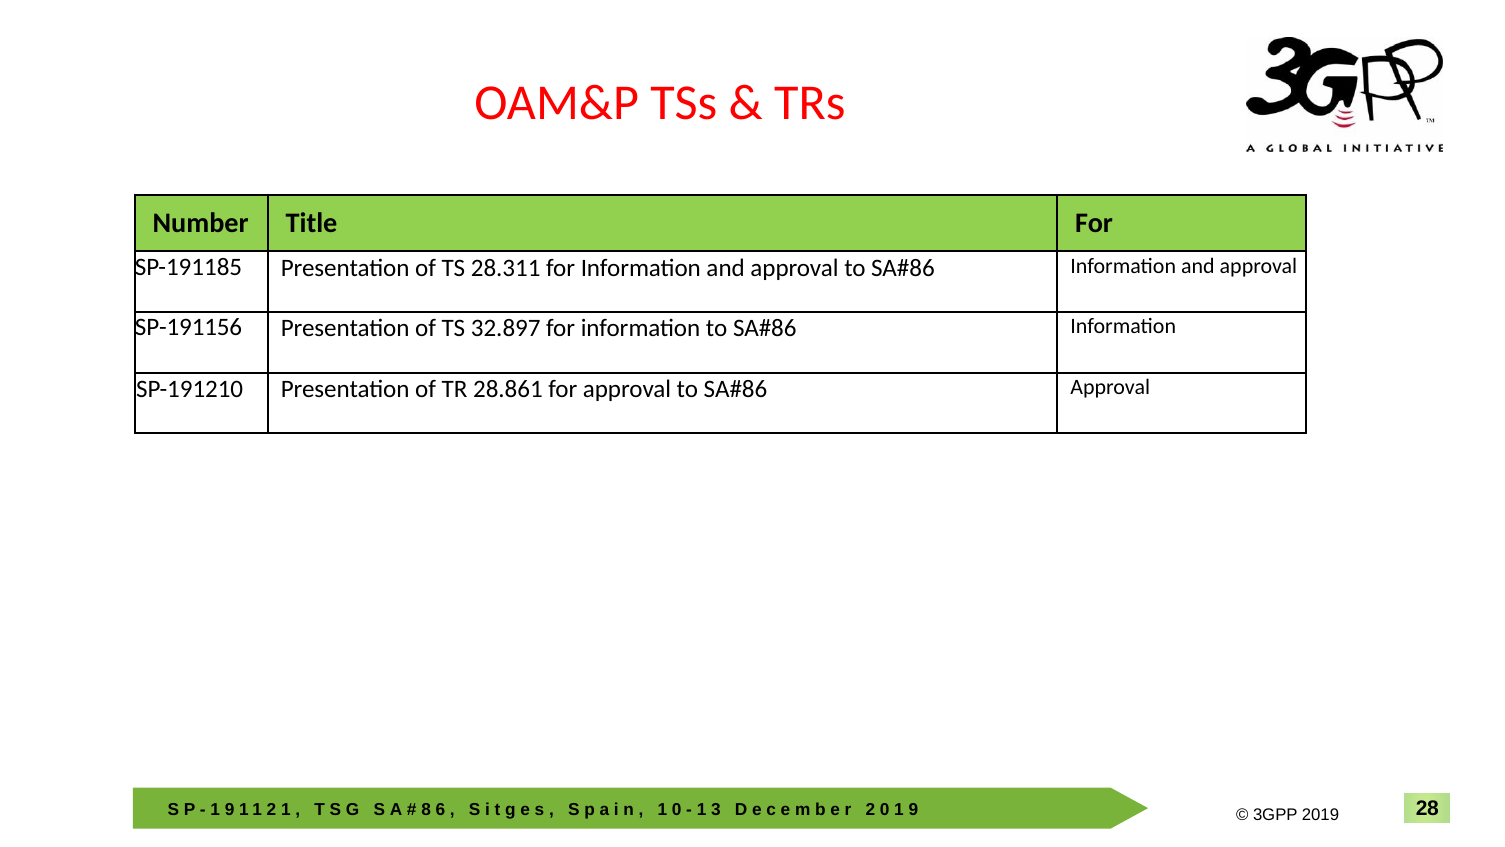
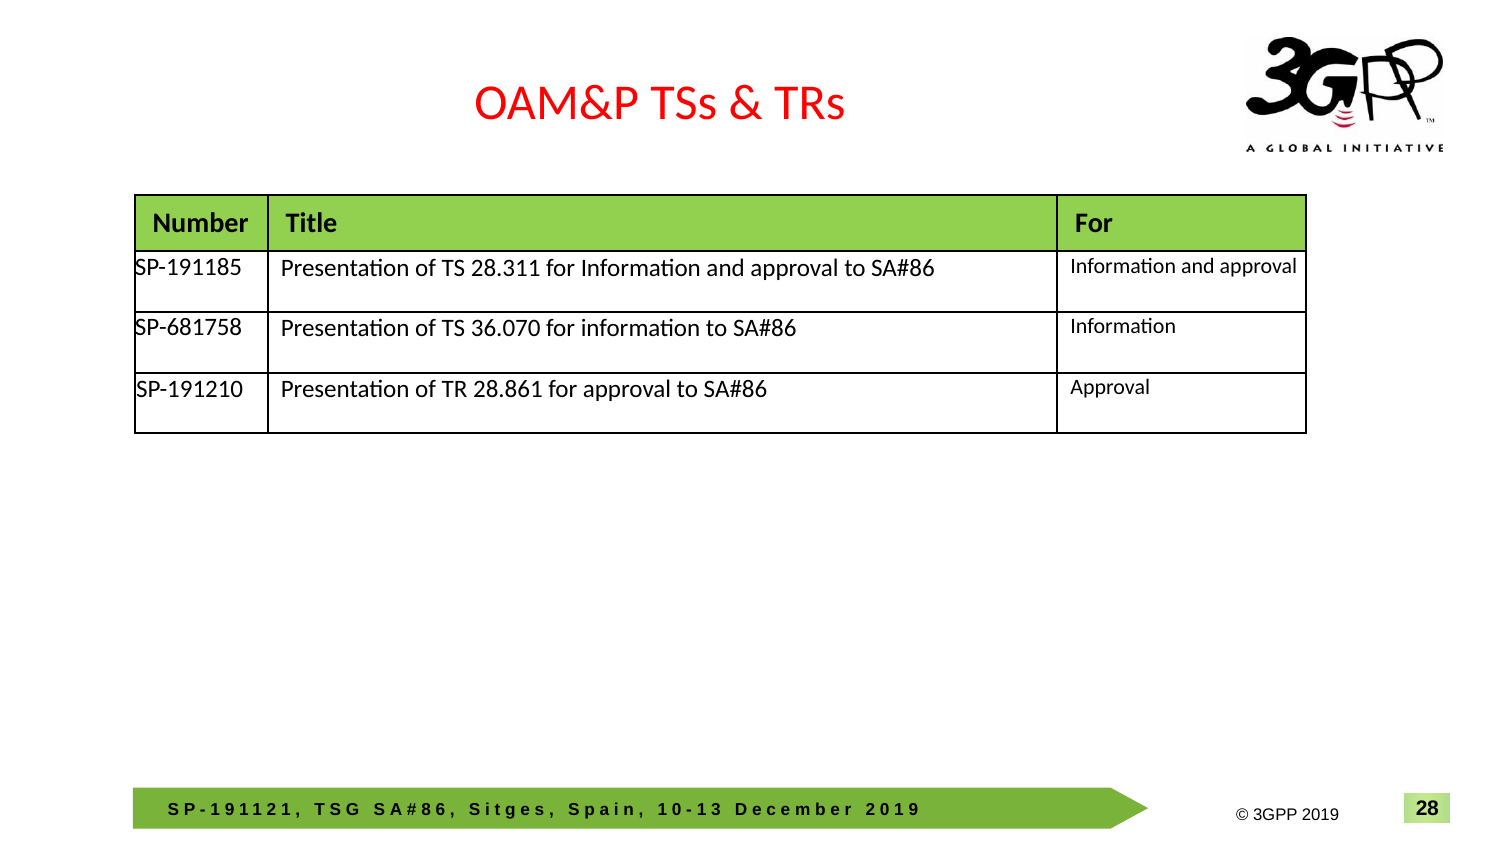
SP-191156: SP-191156 -> SP-681758
32.897: 32.897 -> 36.070
